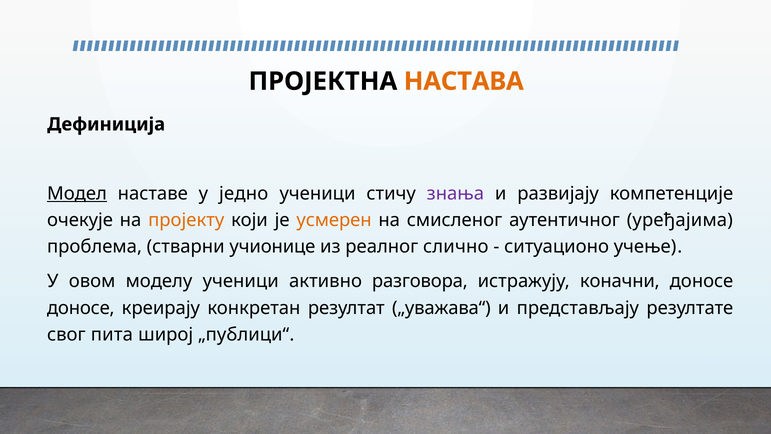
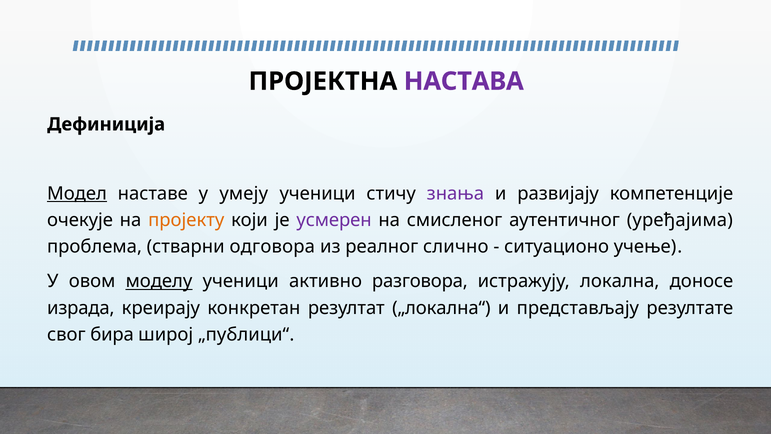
НАСТАВА colour: orange -> purple
једно: једно -> умеју
усмерен colour: orange -> purple
учионице: учионице -> одговора
моделу underline: none -> present
коначни: коначни -> локална
доносе at (81, 308): доносе -> израда
„уважава“: „уважава“ -> „локална“
пита: пита -> бира
